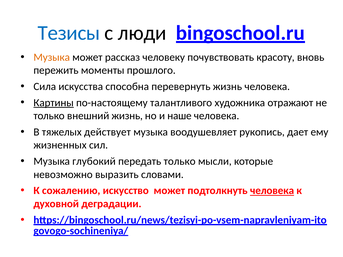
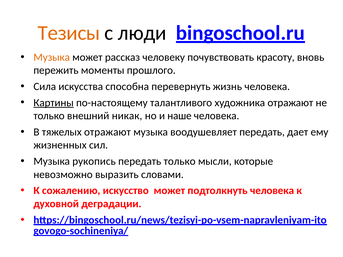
Тезисы colour: blue -> orange
внешний жизнь: жизнь -> никак
тяжелых действует: действует -> отражают
воодушевляет рукопись: рукопись -> передать
глубокий: глубокий -> рукопись
человека at (272, 191) underline: present -> none
